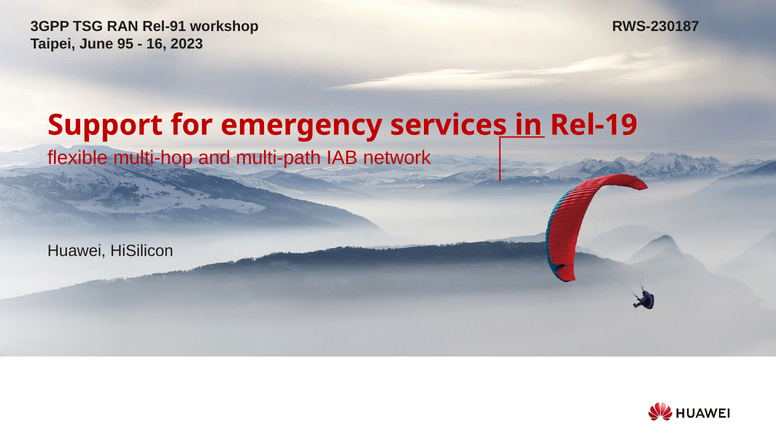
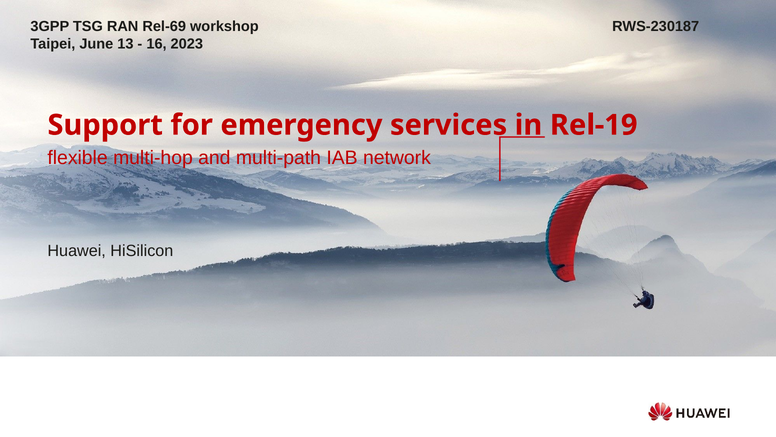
Rel-91: Rel-91 -> Rel-69
95: 95 -> 13
